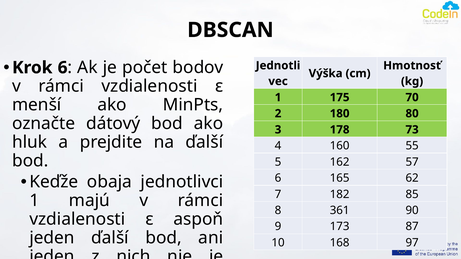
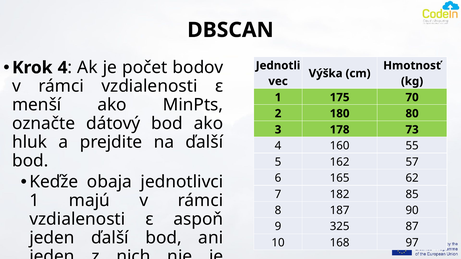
Krok 6: 6 -> 4
361: 361 -> 187
173: 173 -> 325
